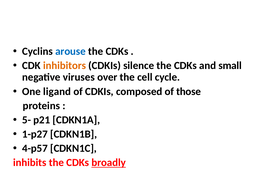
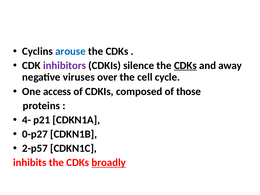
inhibitors colour: orange -> purple
CDKs at (185, 66) underline: none -> present
small: small -> away
ligand: ligand -> access
5-: 5- -> 4-
1-p27: 1-p27 -> 0-p27
4-p57: 4-p57 -> 2-p57
